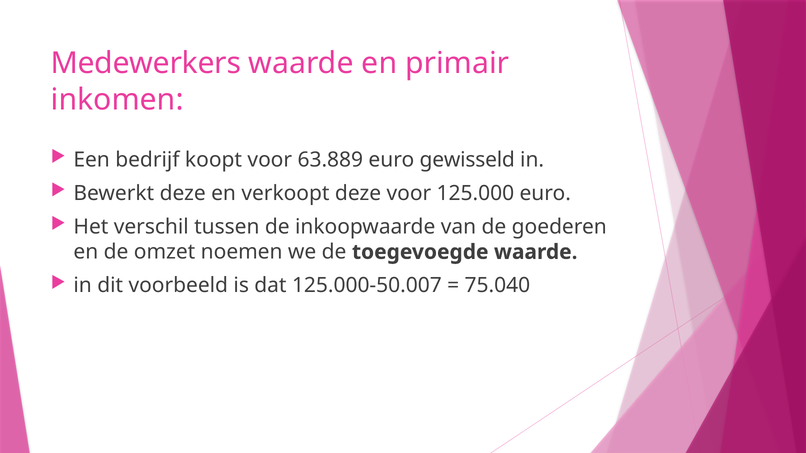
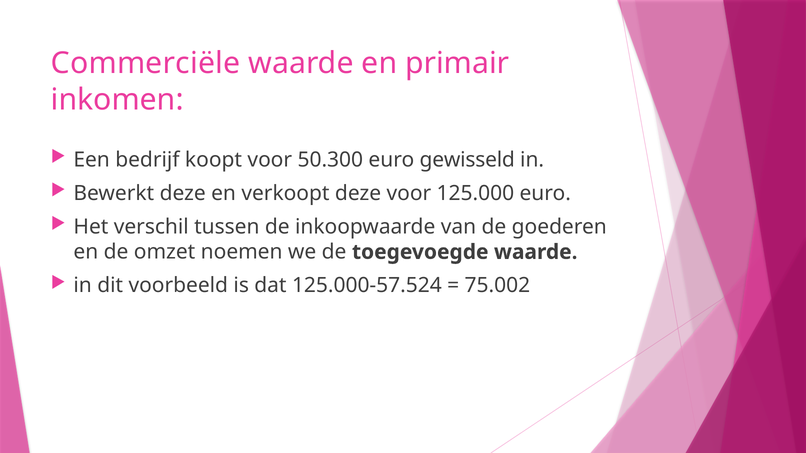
Medewerkers: Medewerkers -> Commerciële
63.889: 63.889 -> 50.300
125.000-50.007: 125.000-50.007 -> 125.000-57.524
75.040: 75.040 -> 75.002
